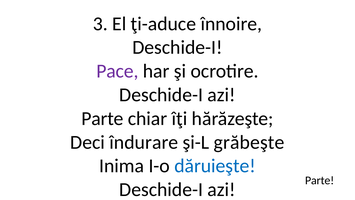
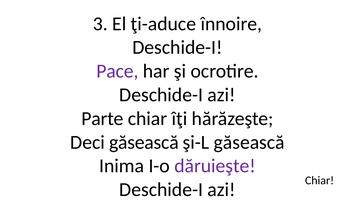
Deci îndurare: îndurare -> găsească
şi-L grăbeşte: grăbeşte -> găsească
dăruieşte colour: blue -> purple
Parte at (320, 180): Parte -> Chiar
